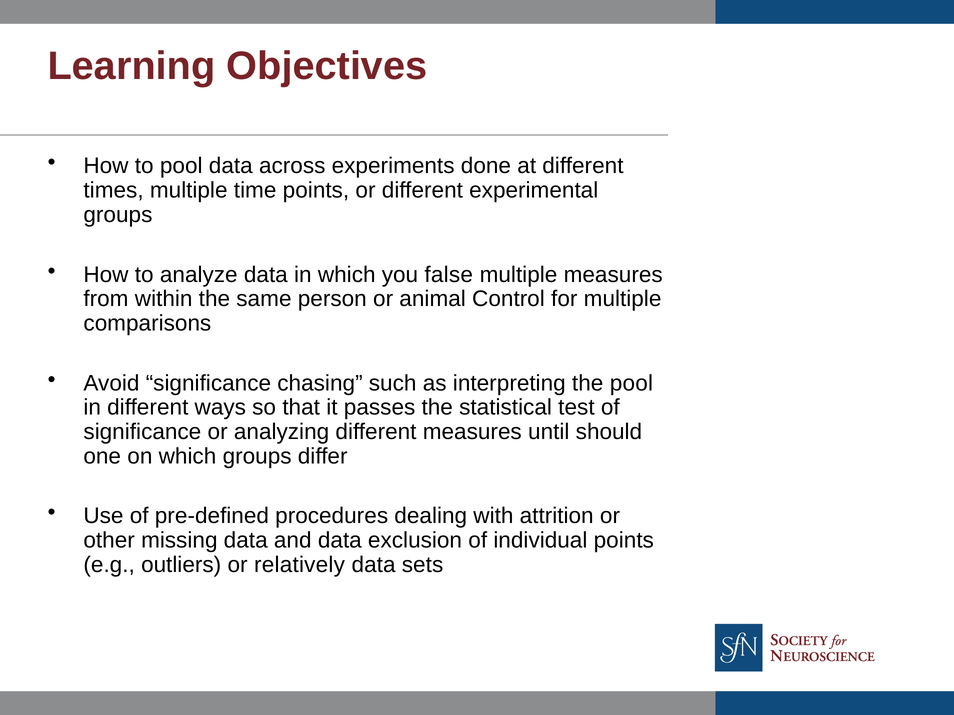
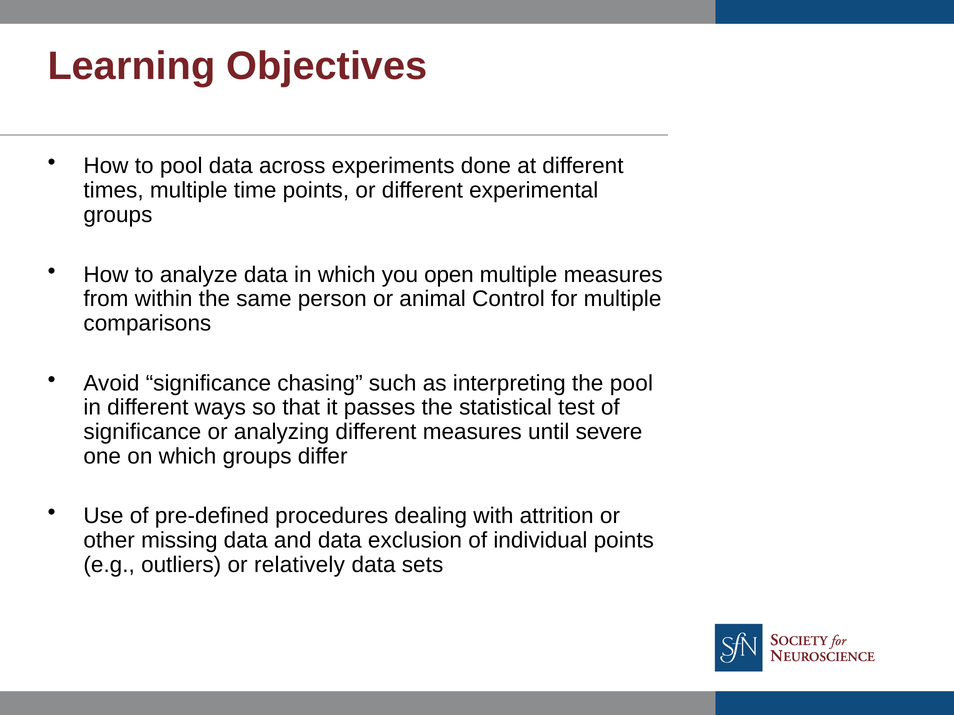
false: false -> open
should: should -> severe
